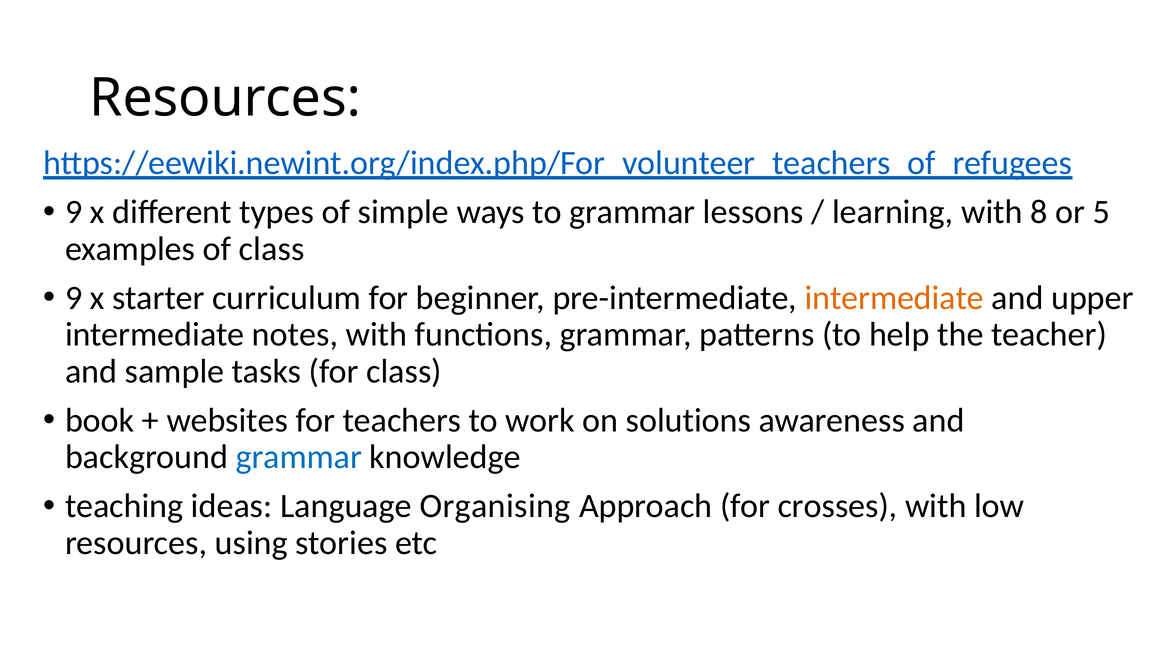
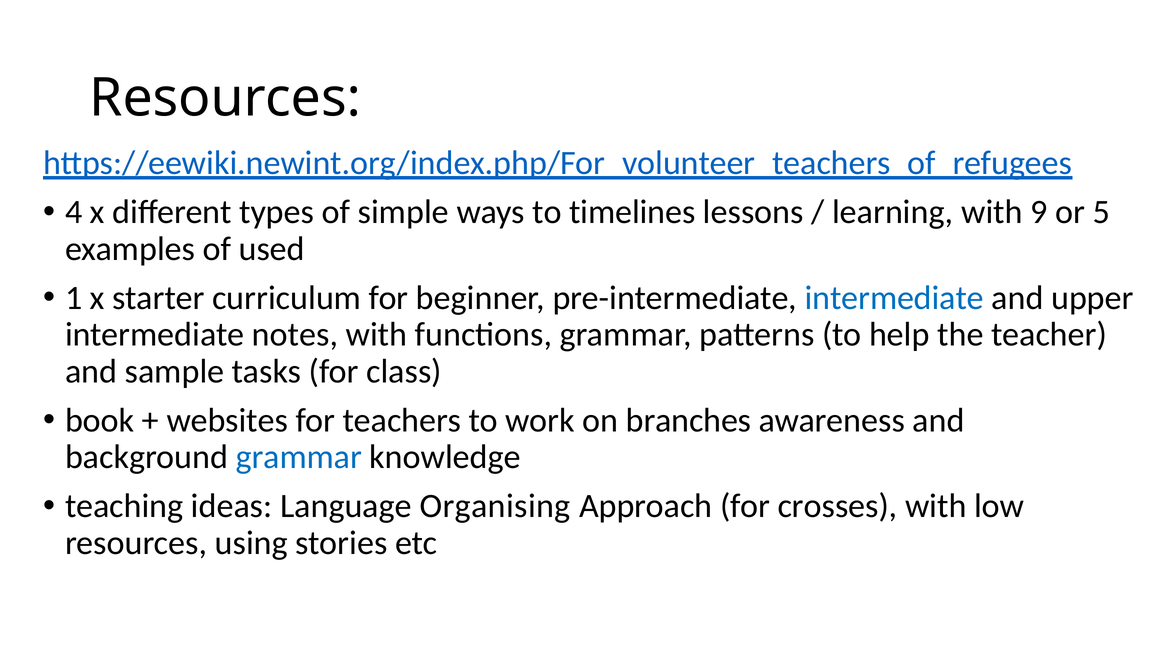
9 at (74, 212): 9 -> 4
to grammar: grammar -> timelines
8: 8 -> 9
of class: class -> used
9 at (74, 298): 9 -> 1
intermediate at (894, 298) colour: orange -> blue
solutions: solutions -> branches
